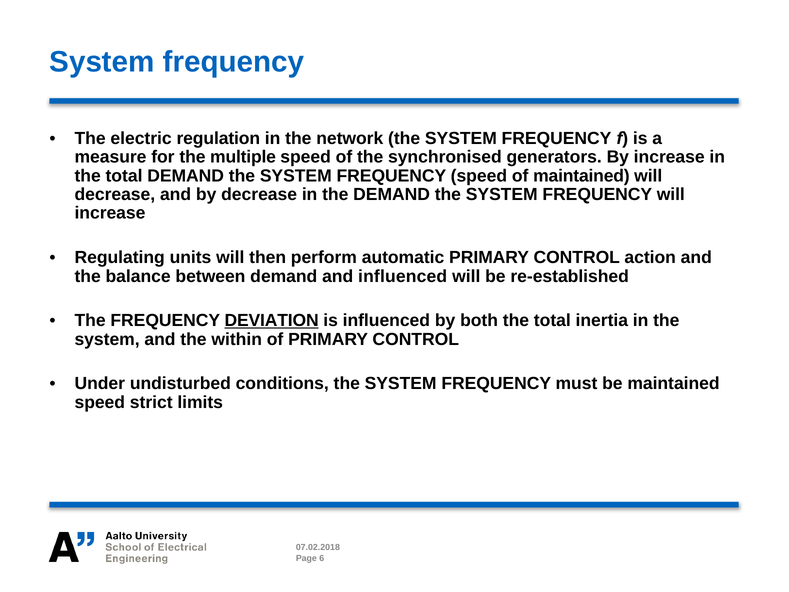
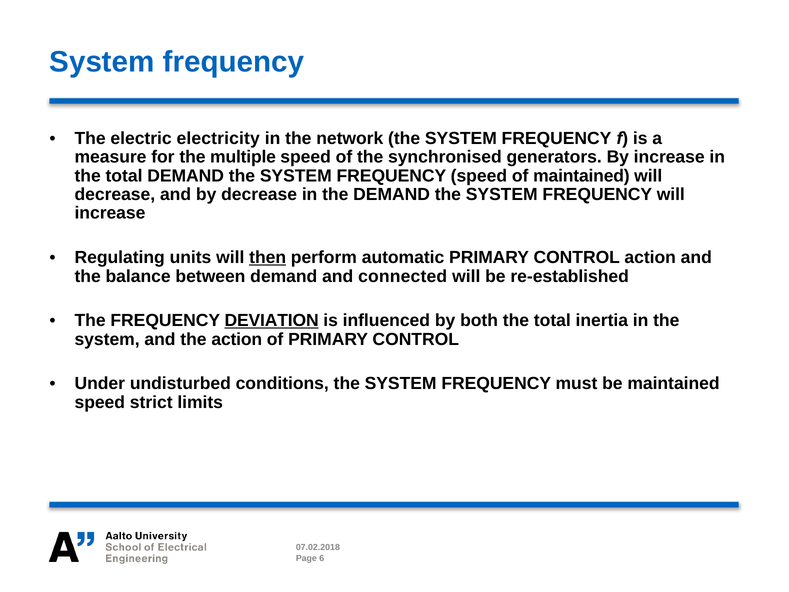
regulation: regulation -> electricity
then underline: none -> present
and influenced: influenced -> connected
the within: within -> action
